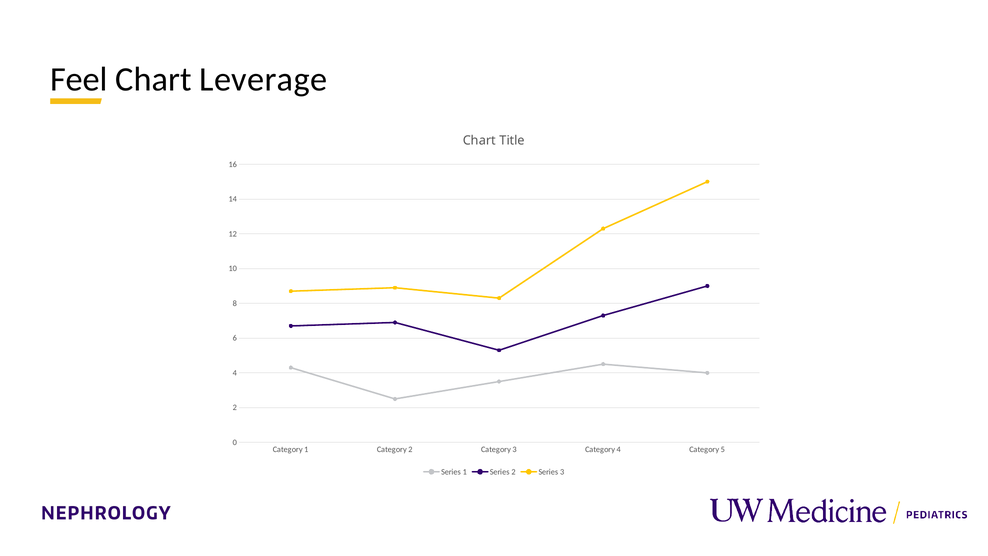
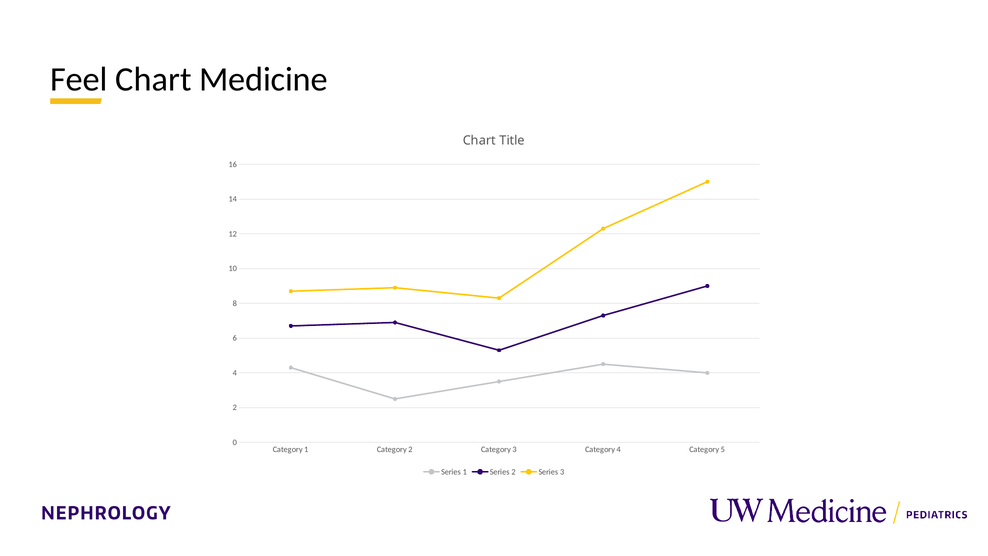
Leverage: Leverage -> Medicine
